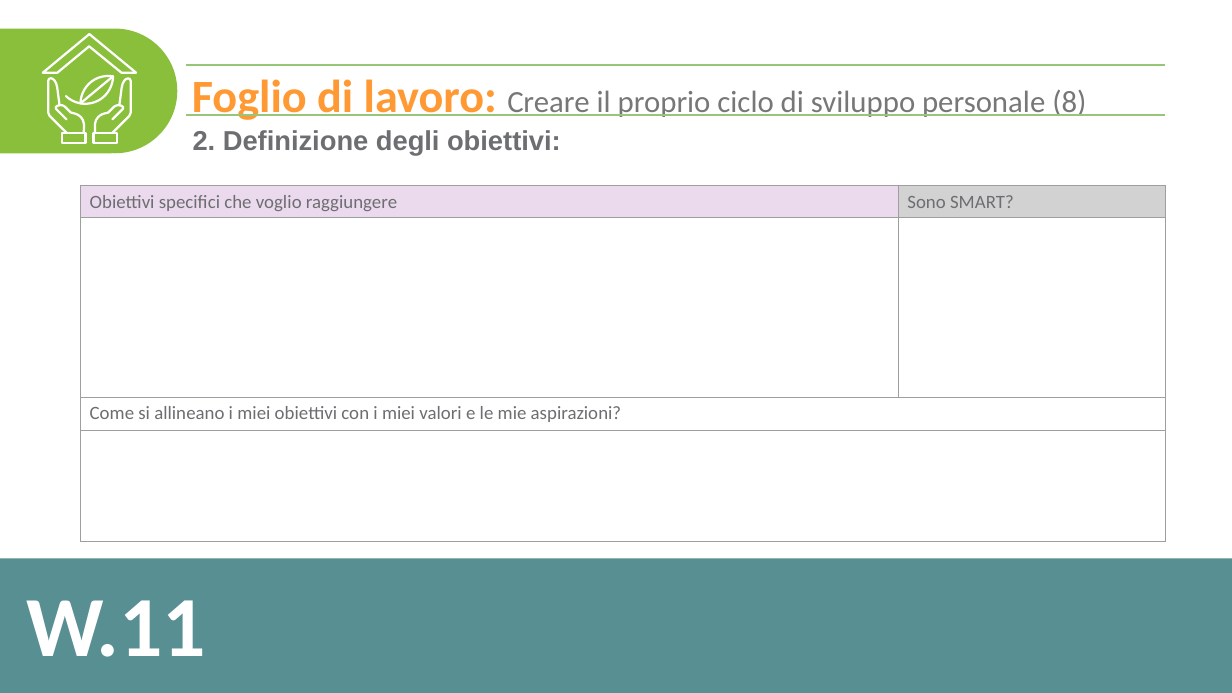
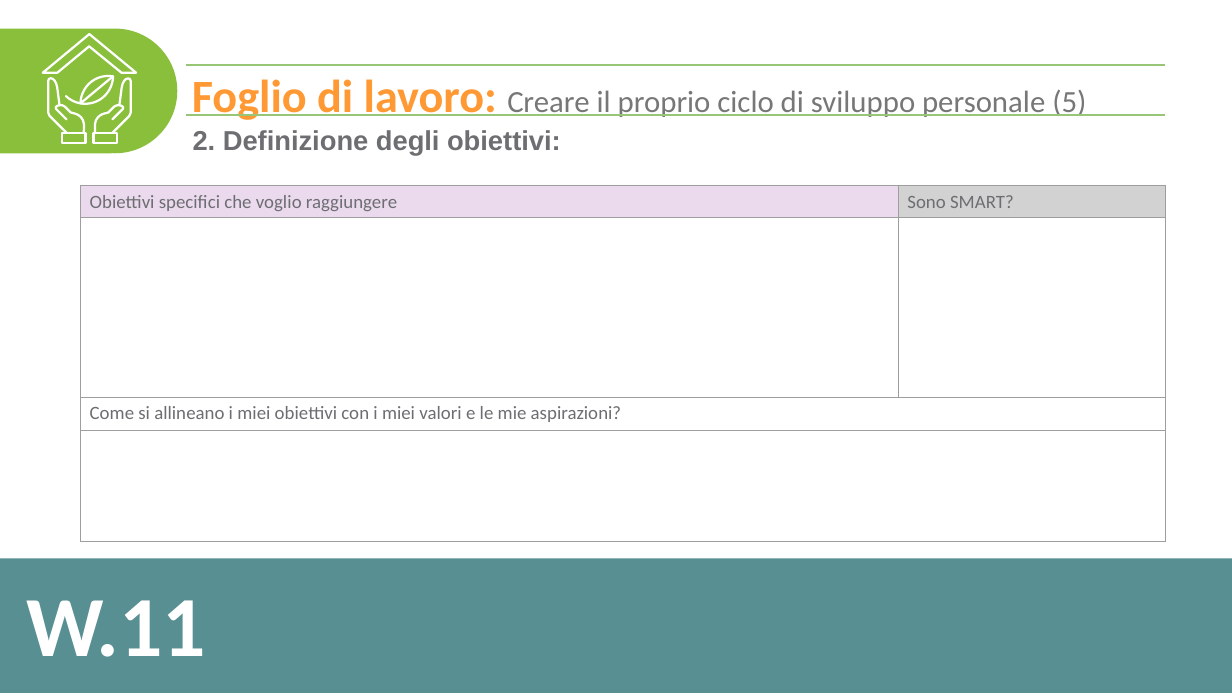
8: 8 -> 5
